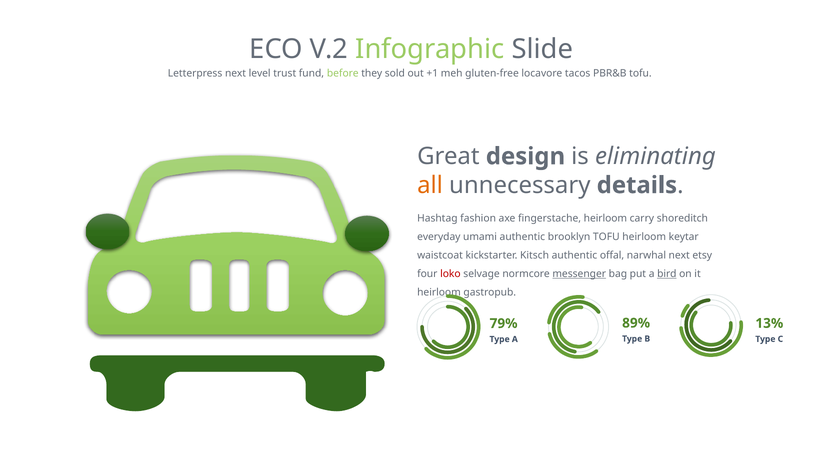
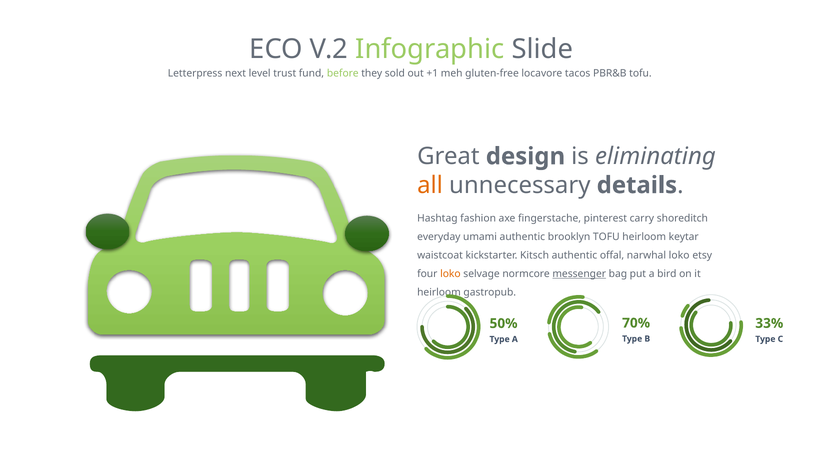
fingerstache heirloom: heirloom -> pinterest
narwhal next: next -> loko
loko at (450, 273) colour: red -> orange
bird underline: present -> none
89%: 89% -> 70%
13%: 13% -> 33%
79%: 79% -> 50%
